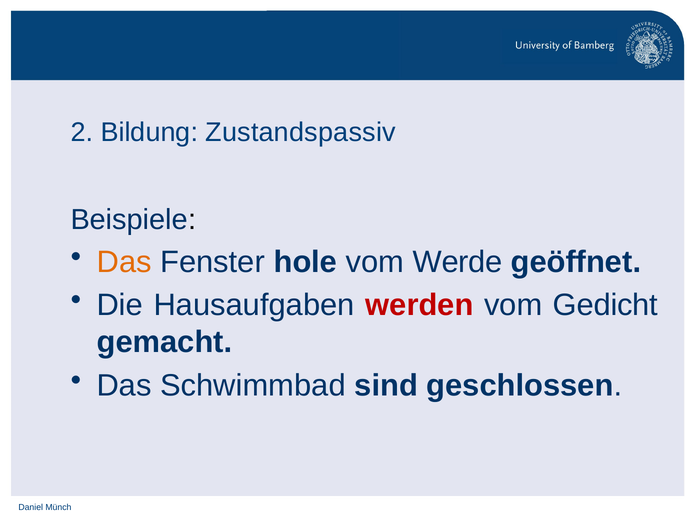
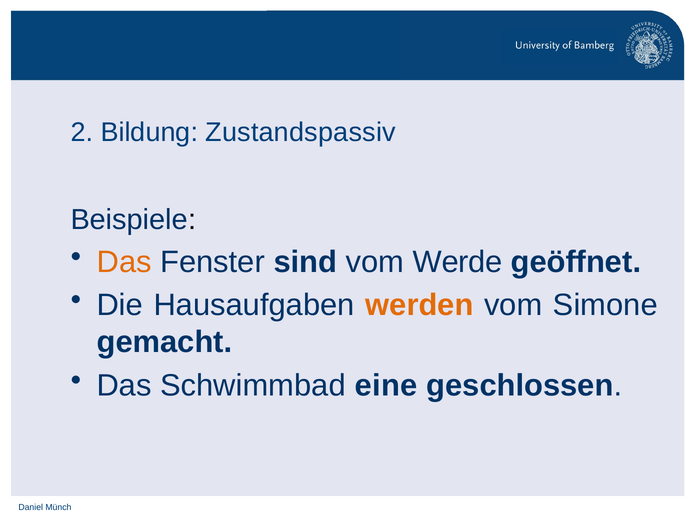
hole: hole -> sind
werden colour: red -> orange
Gedicht: Gedicht -> Simone
sind: sind -> eine
